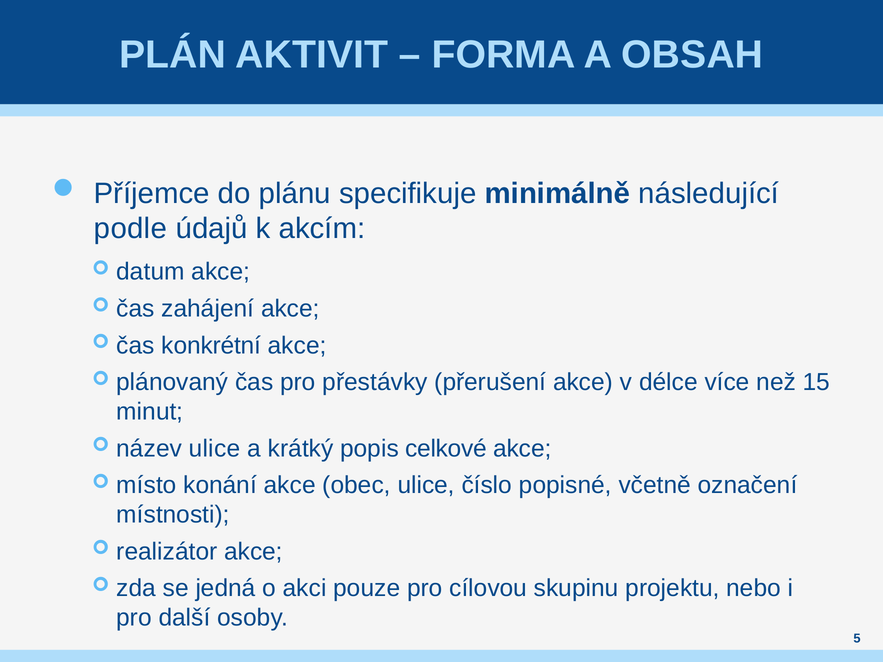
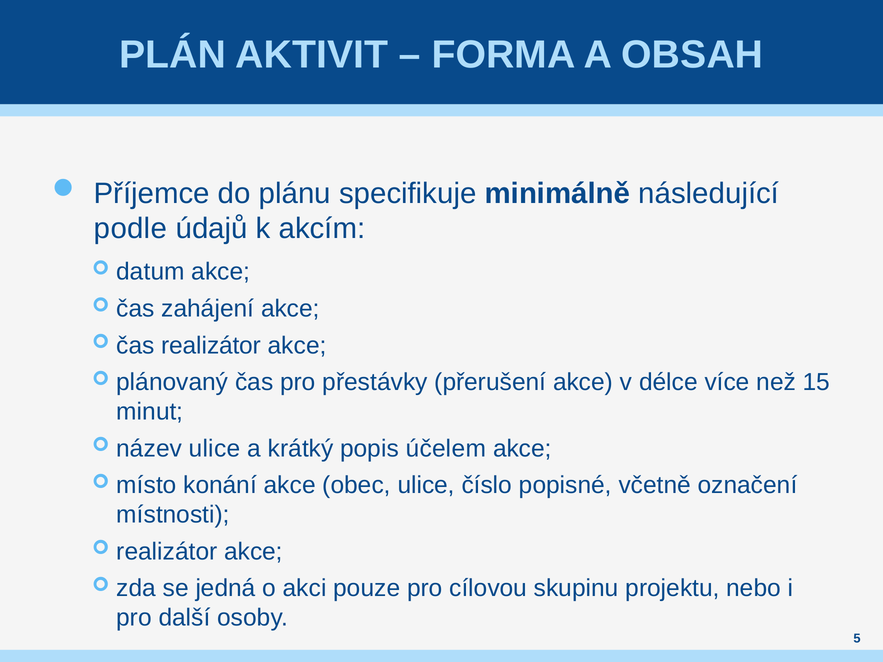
čas konkrétní: konkrétní -> realizátor
celkové: celkové -> účelem
